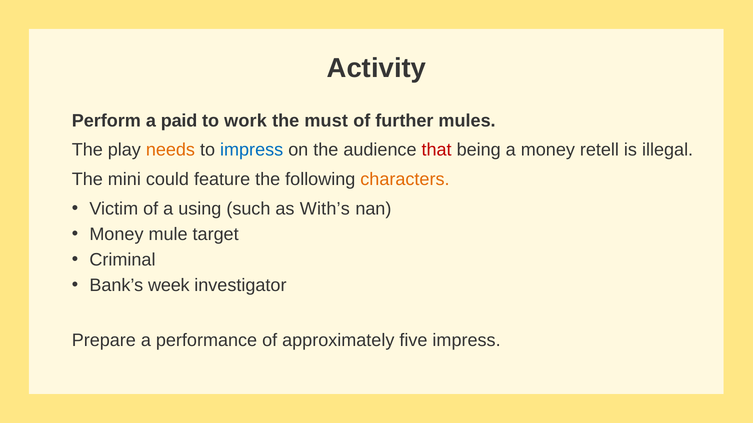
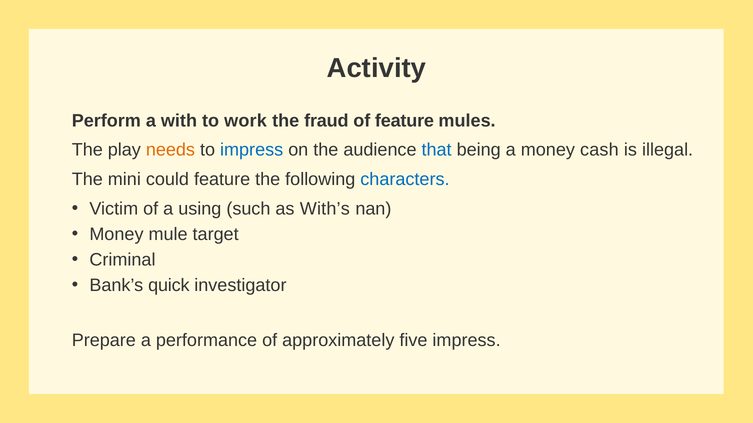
paid: paid -> with
must: must -> fraud
of further: further -> feature
that colour: red -> blue
retell: retell -> cash
characters colour: orange -> blue
week: week -> quick
